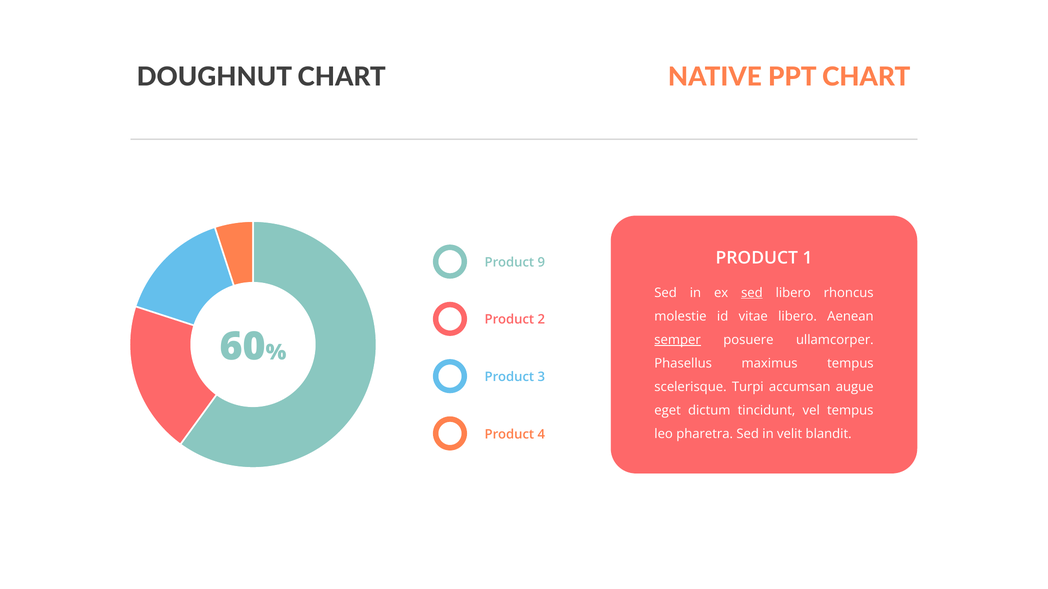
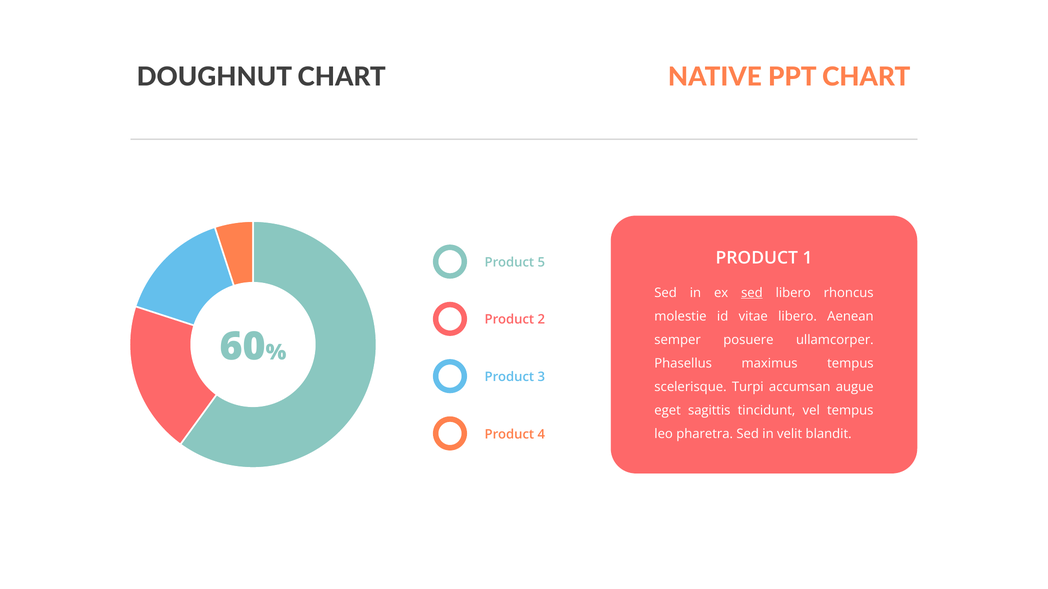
9: 9 -> 5
semper underline: present -> none
dictum: dictum -> sagittis
